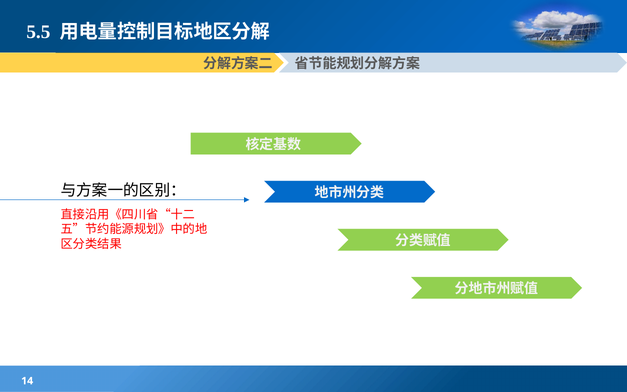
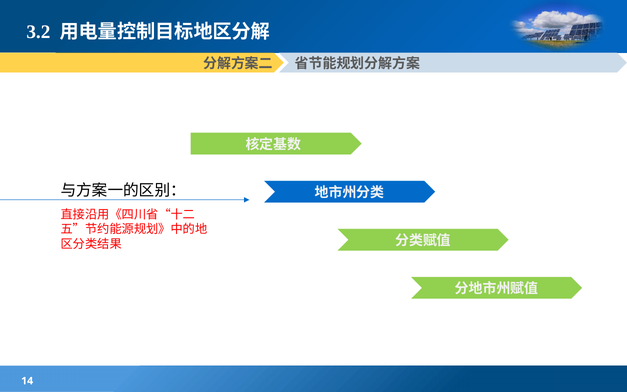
5.5: 5.5 -> 3.2
